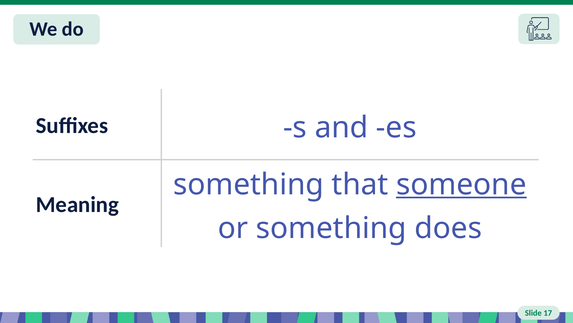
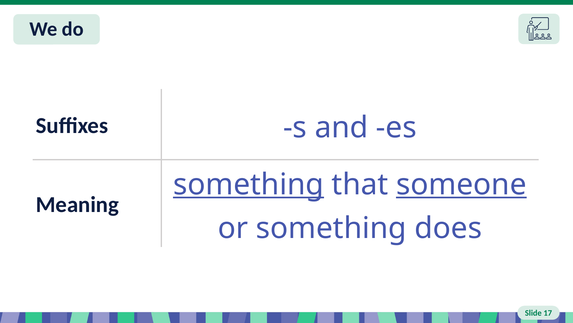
something at (249, 184) underline: none -> present
